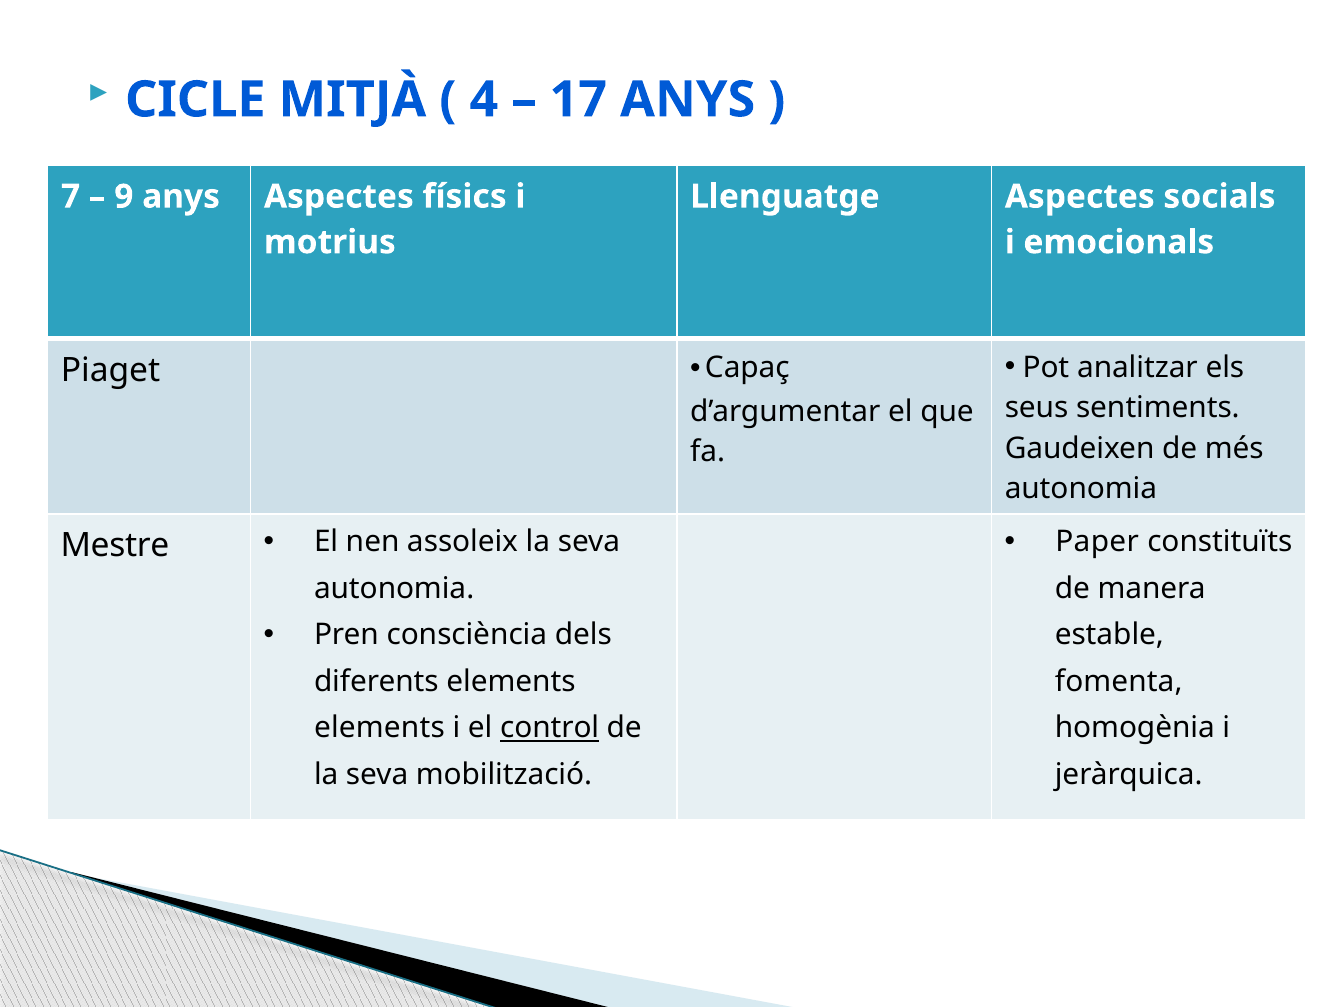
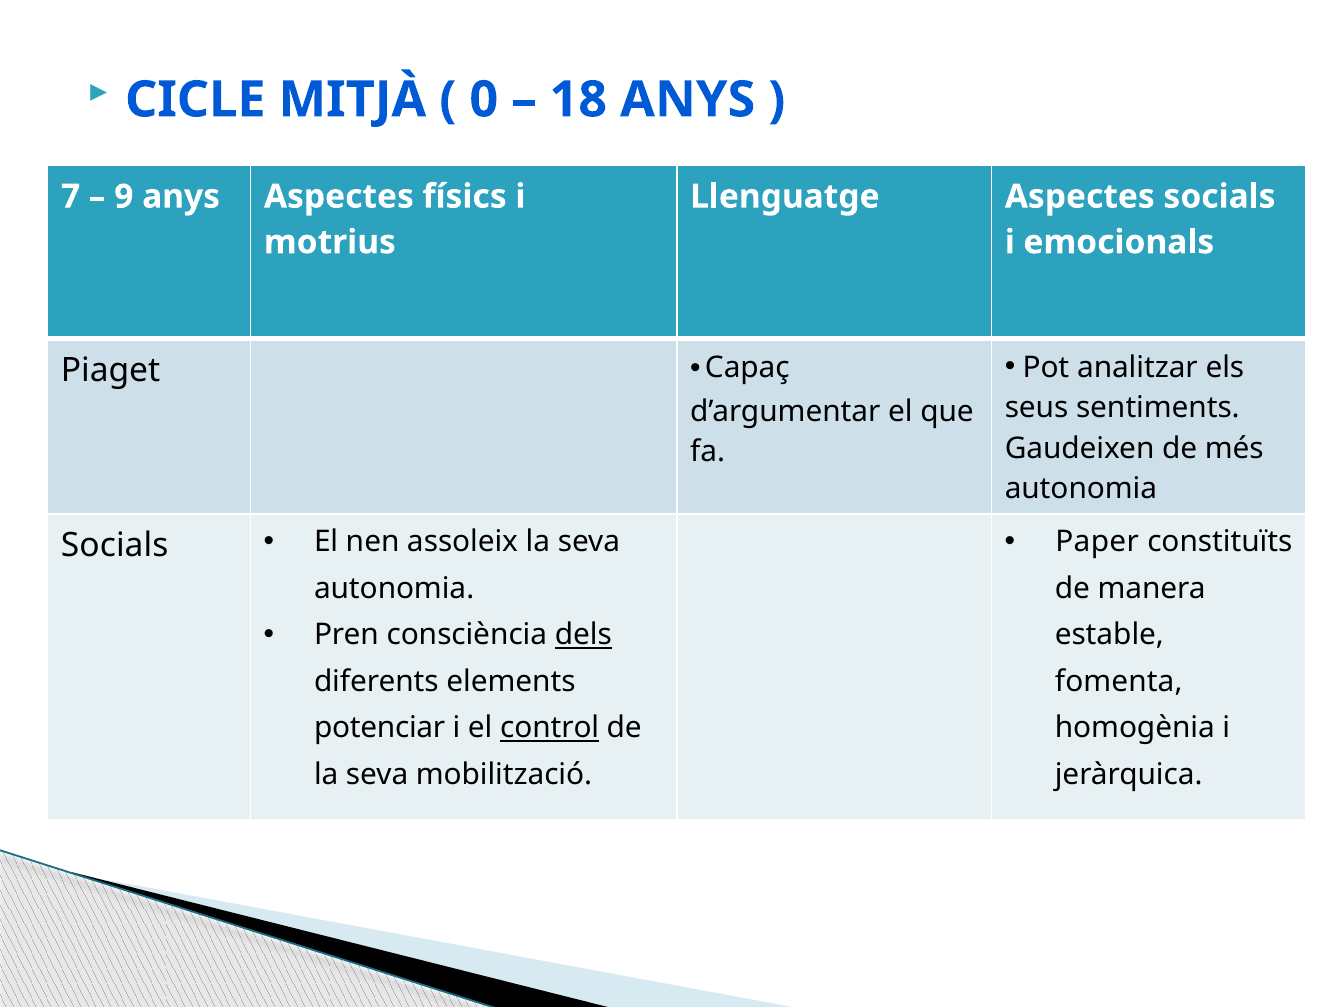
4: 4 -> 0
17: 17 -> 18
Mestre at (115, 546): Mestre -> Socials
dels underline: none -> present
elements at (379, 728): elements -> potenciar
